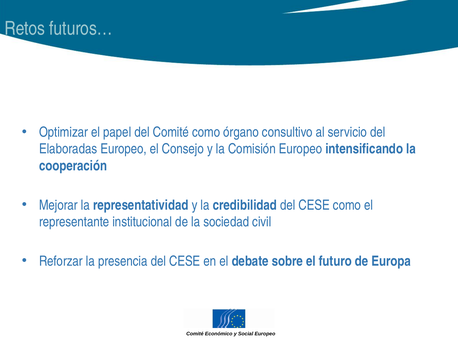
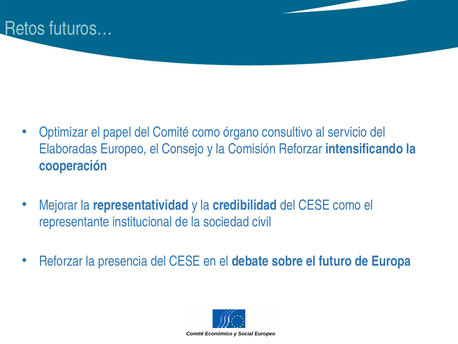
Comisión Europeo: Europeo -> Reforzar
